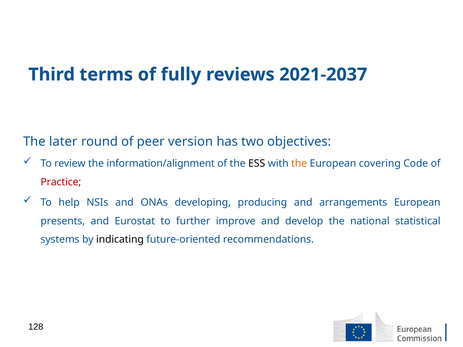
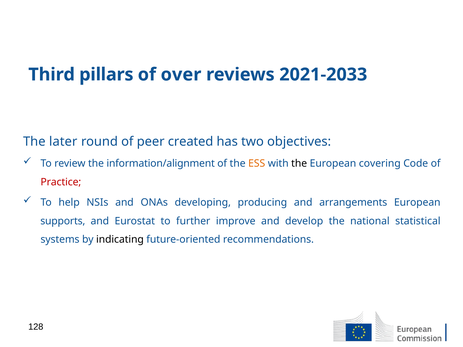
terms: terms -> pillars
fully: fully -> over
2021-2037: 2021-2037 -> 2021-2033
version: version -> created
ESS colour: black -> orange
the at (299, 164) colour: orange -> black
presents: presents -> supports
